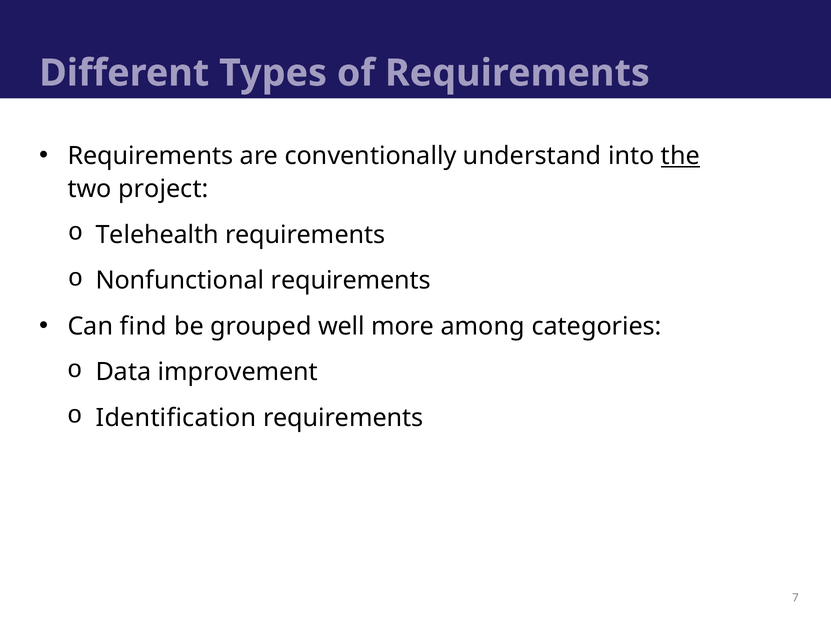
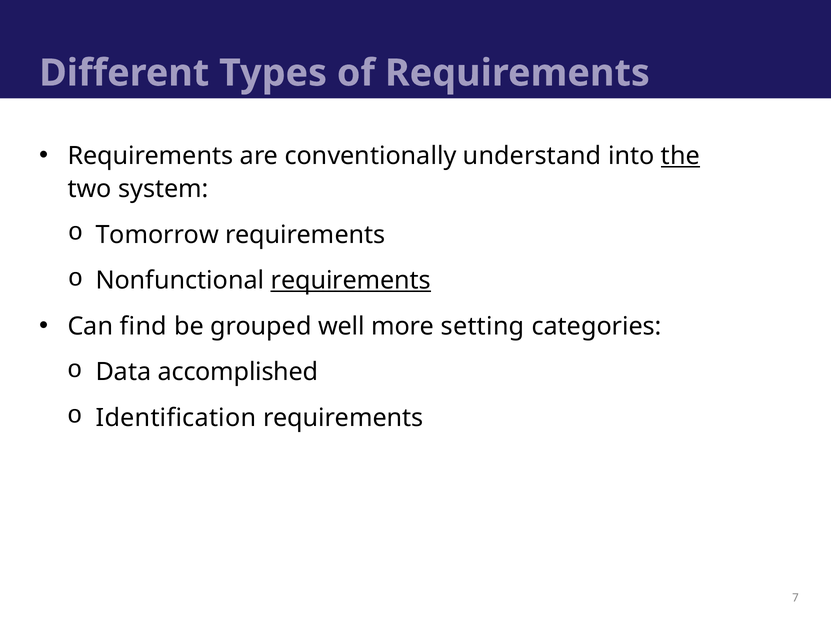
project: project -> system
Telehealth: Telehealth -> Tomorrow
requirements at (351, 281) underline: none -> present
among: among -> setting
improvement: improvement -> accomplished
